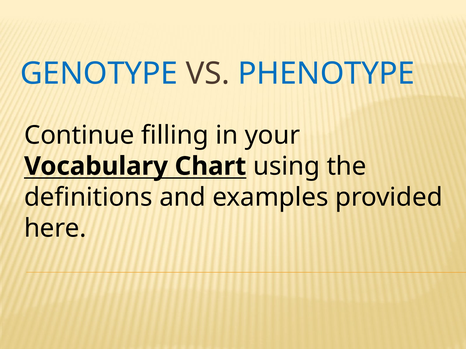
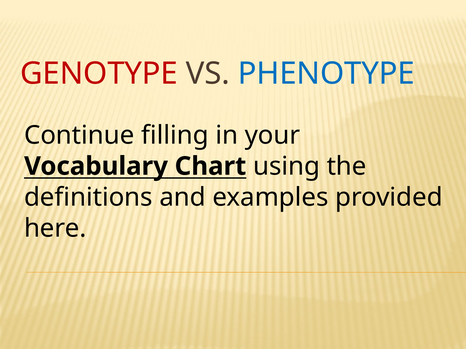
GENOTYPE colour: blue -> red
